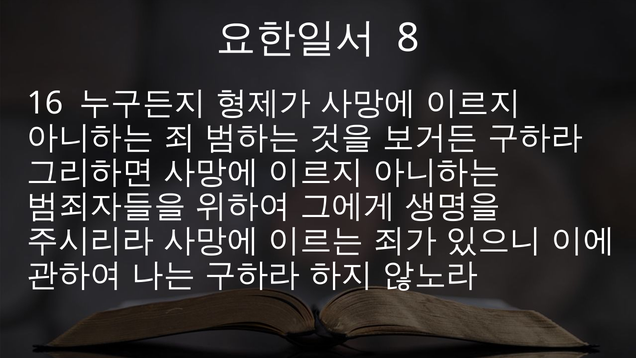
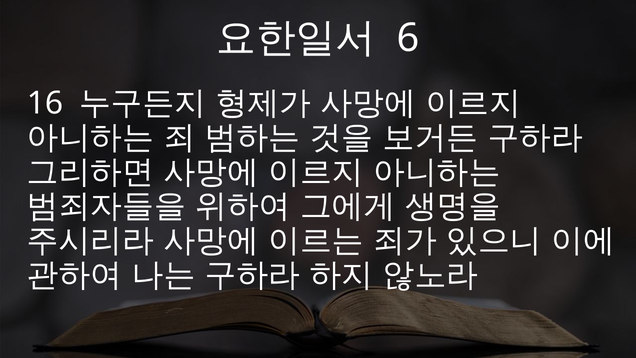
8: 8 -> 6
